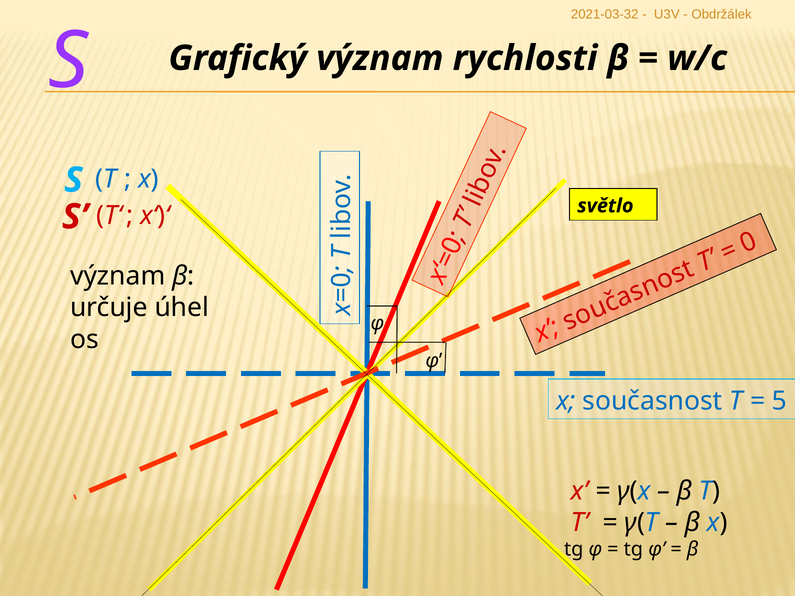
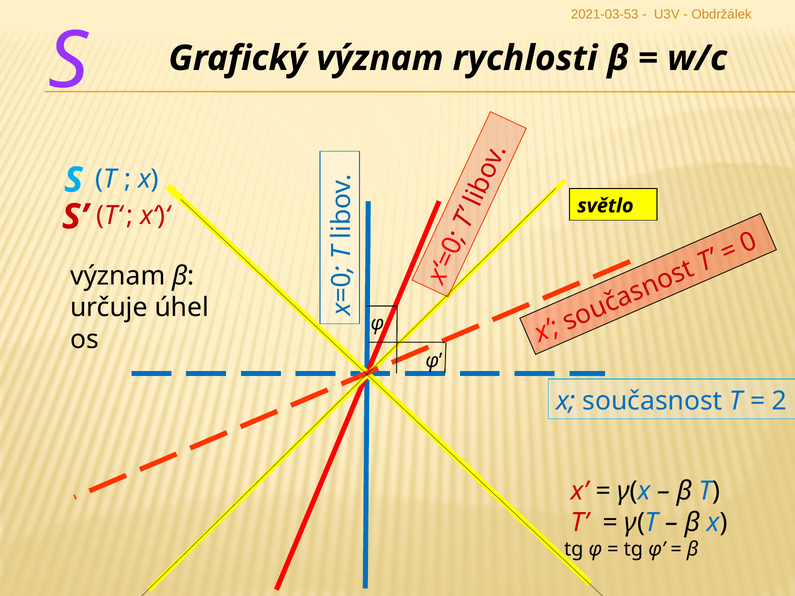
2021-03-32: 2021-03-32 -> 2021-03-53
5: 5 -> 2
